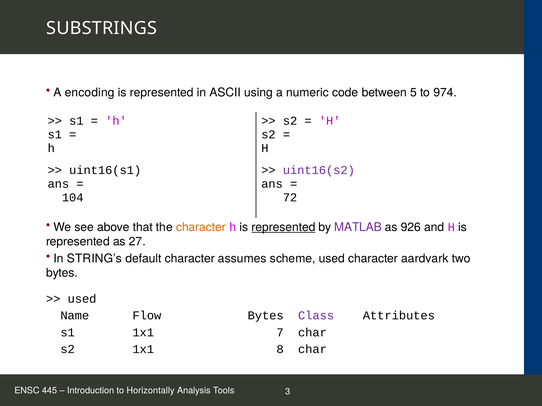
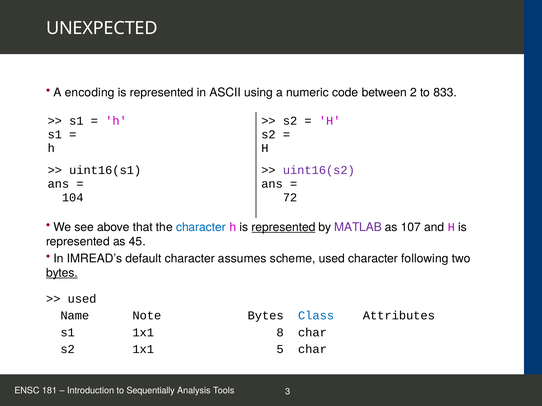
SUBSTRINGS: SUBSTRINGS -> UNEXPECTED
5: 5 -> 2
974: 974 -> 833
character at (201, 227) colour: orange -> blue
926: 926 -> 107
27: 27 -> 45
STRING’s: STRING’s -> IMREAD’s
aardvark: aardvark -> following
bytes at (62, 273) underline: none -> present
Flow: Flow -> Note
Class colour: purple -> blue
7: 7 -> 8
8: 8 -> 5
445: 445 -> 181
Horizontally: Horizontally -> Sequentially
